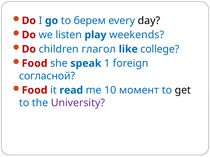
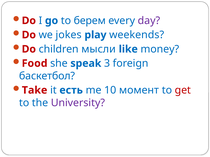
day colour: black -> purple
listen: listen -> jokes
глагол: глагол -> мысли
college: college -> money
1: 1 -> 3
согласной: согласной -> баскетбол
Food at (35, 90): Food -> Take
read: read -> есть
get colour: black -> red
